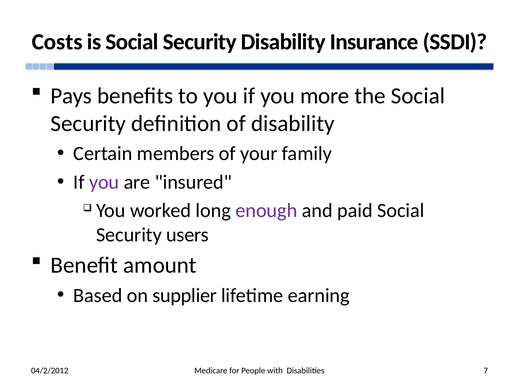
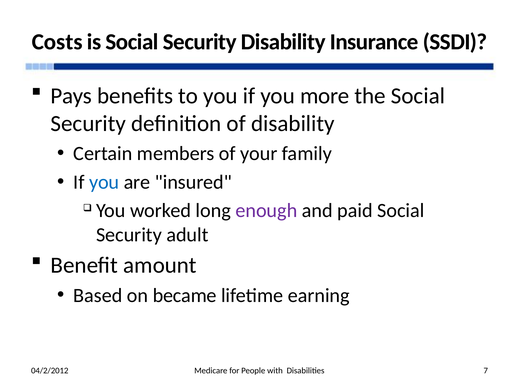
you at (104, 182) colour: purple -> blue
users: users -> adult
supplier: supplier -> became
